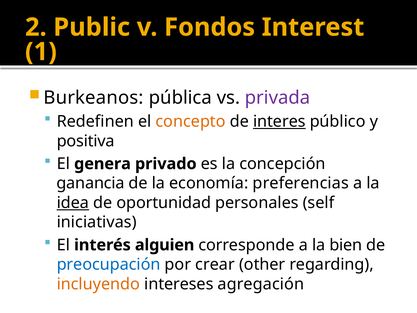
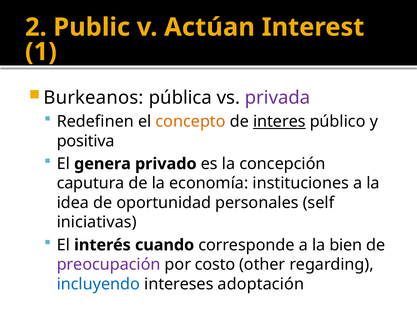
Fondos: Fondos -> Actúan
ganancia: ganancia -> caputura
preferencias: preferencias -> instituciones
idea underline: present -> none
alguien: alguien -> cuando
preocupación colour: blue -> purple
crear: crear -> costo
incluyendo colour: orange -> blue
agregación: agregación -> adoptación
